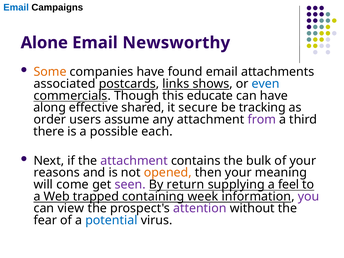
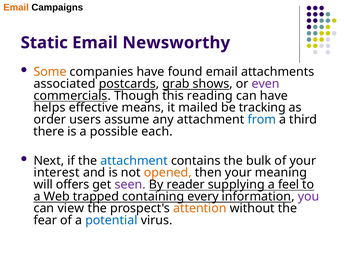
Email at (16, 8) colour: blue -> orange
Alone: Alone -> Static
links: links -> grab
even colour: blue -> purple
educate: educate -> reading
along: along -> helps
shared: shared -> means
secure: secure -> mailed
from colour: purple -> blue
attachment at (134, 161) colour: purple -> blue
reasons: reasons -> interest
come: come -> offers
return: return -> reader
week: week -> every
attention colour: purple -> orange
